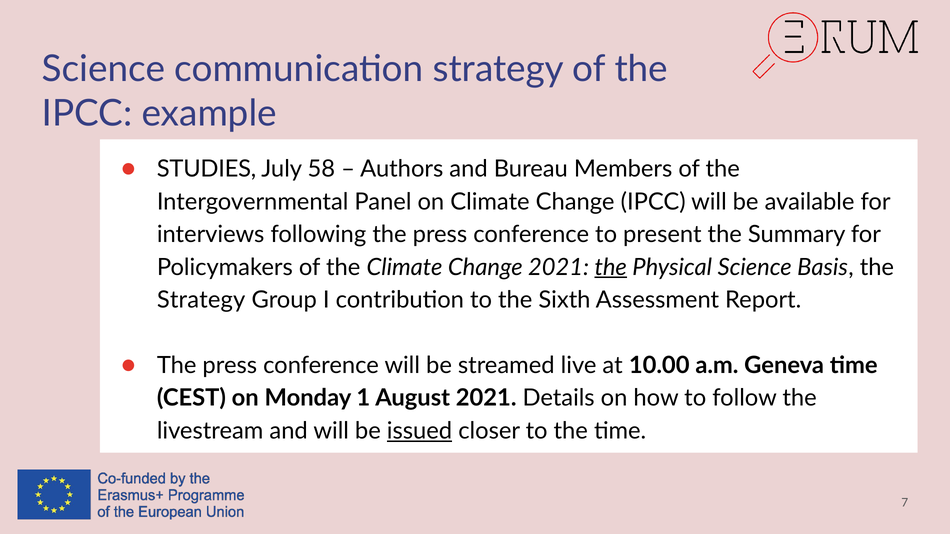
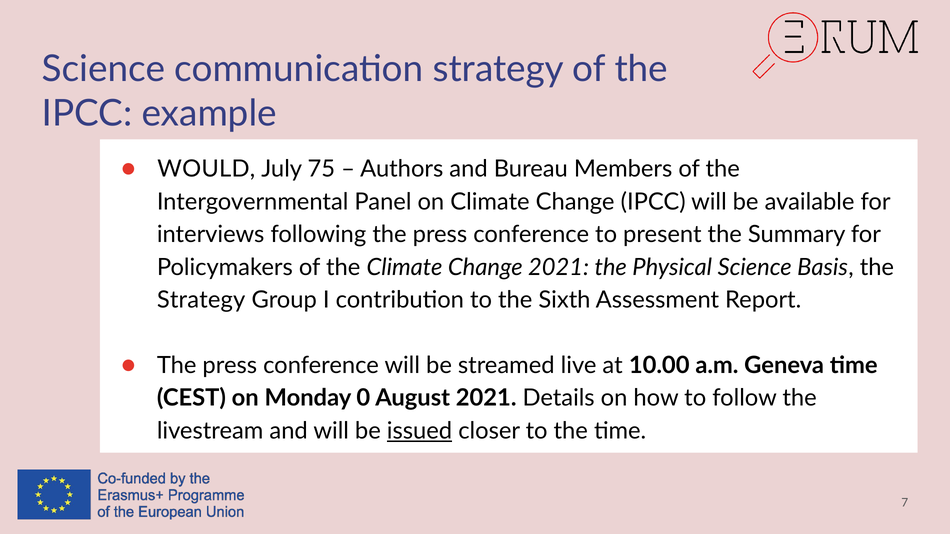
STUDIES: STUDIES -> WOULD
58: 58 -> 75
the at (611, 267) underline: present -> none
1: 1 -> 0
